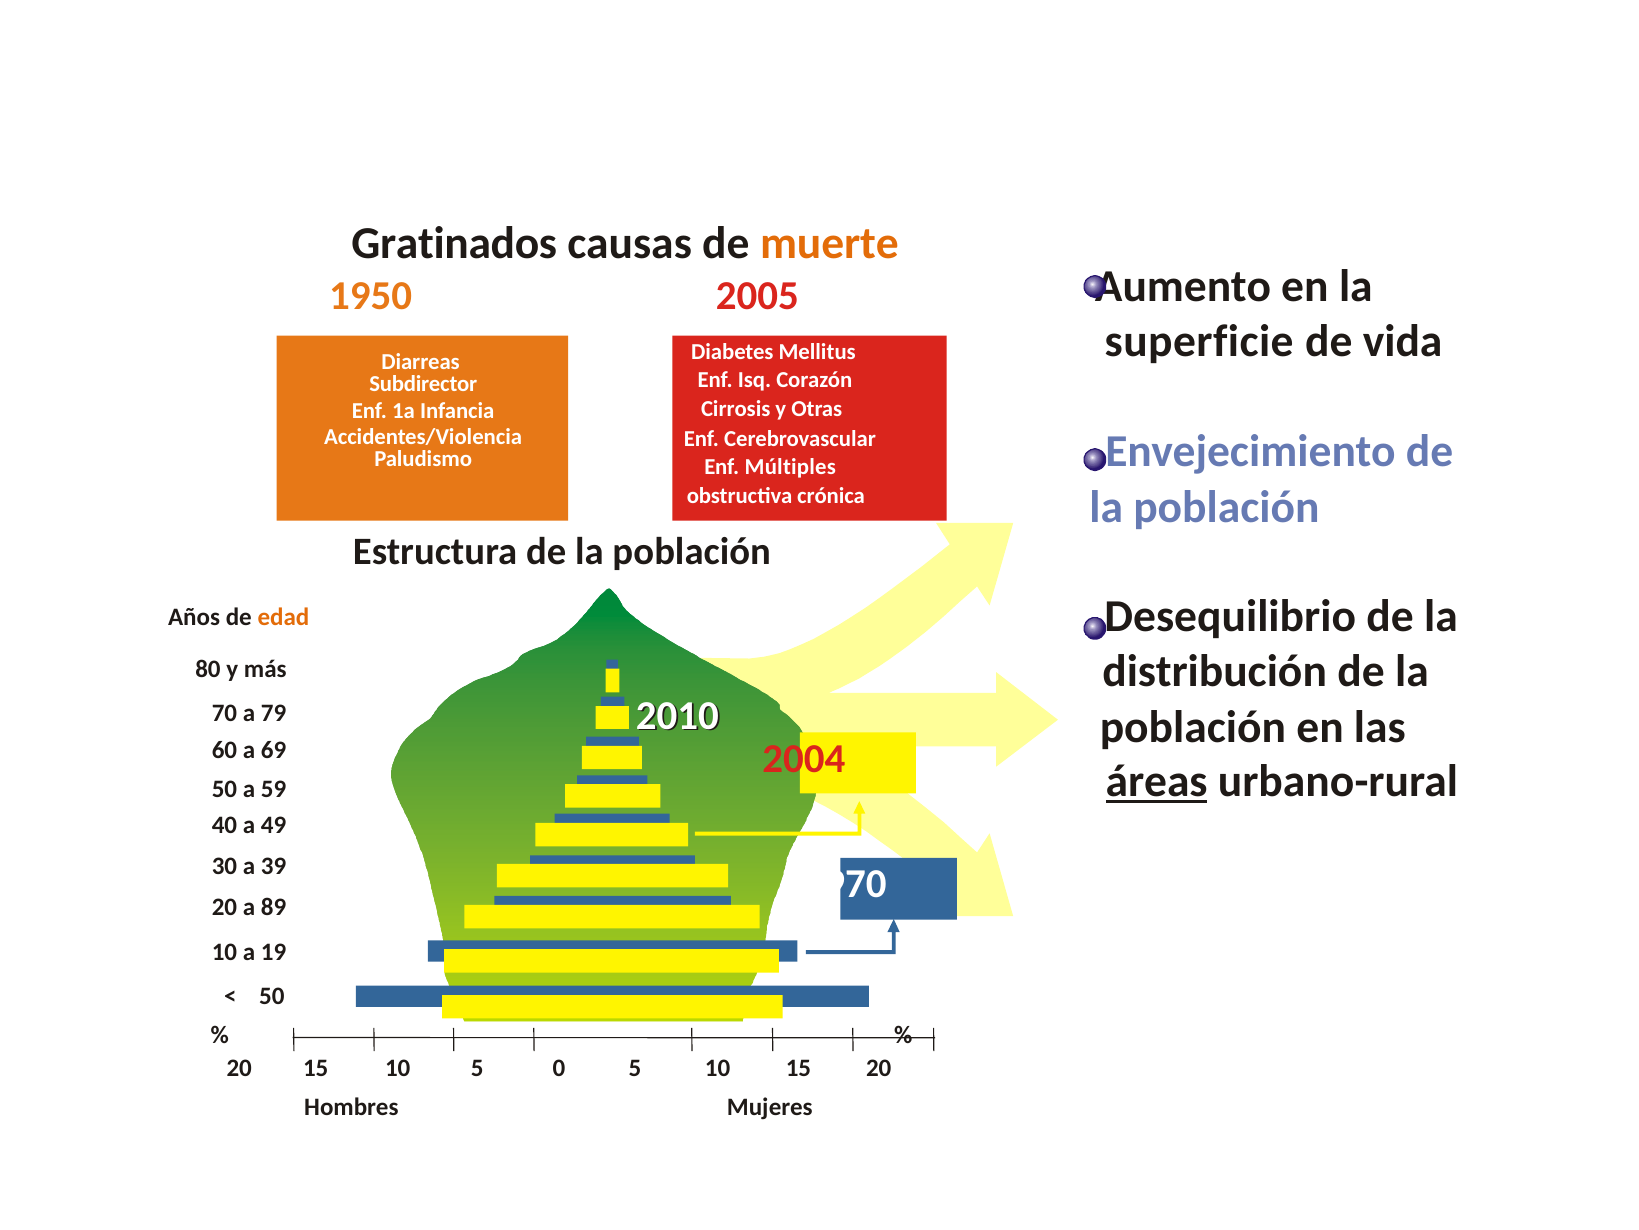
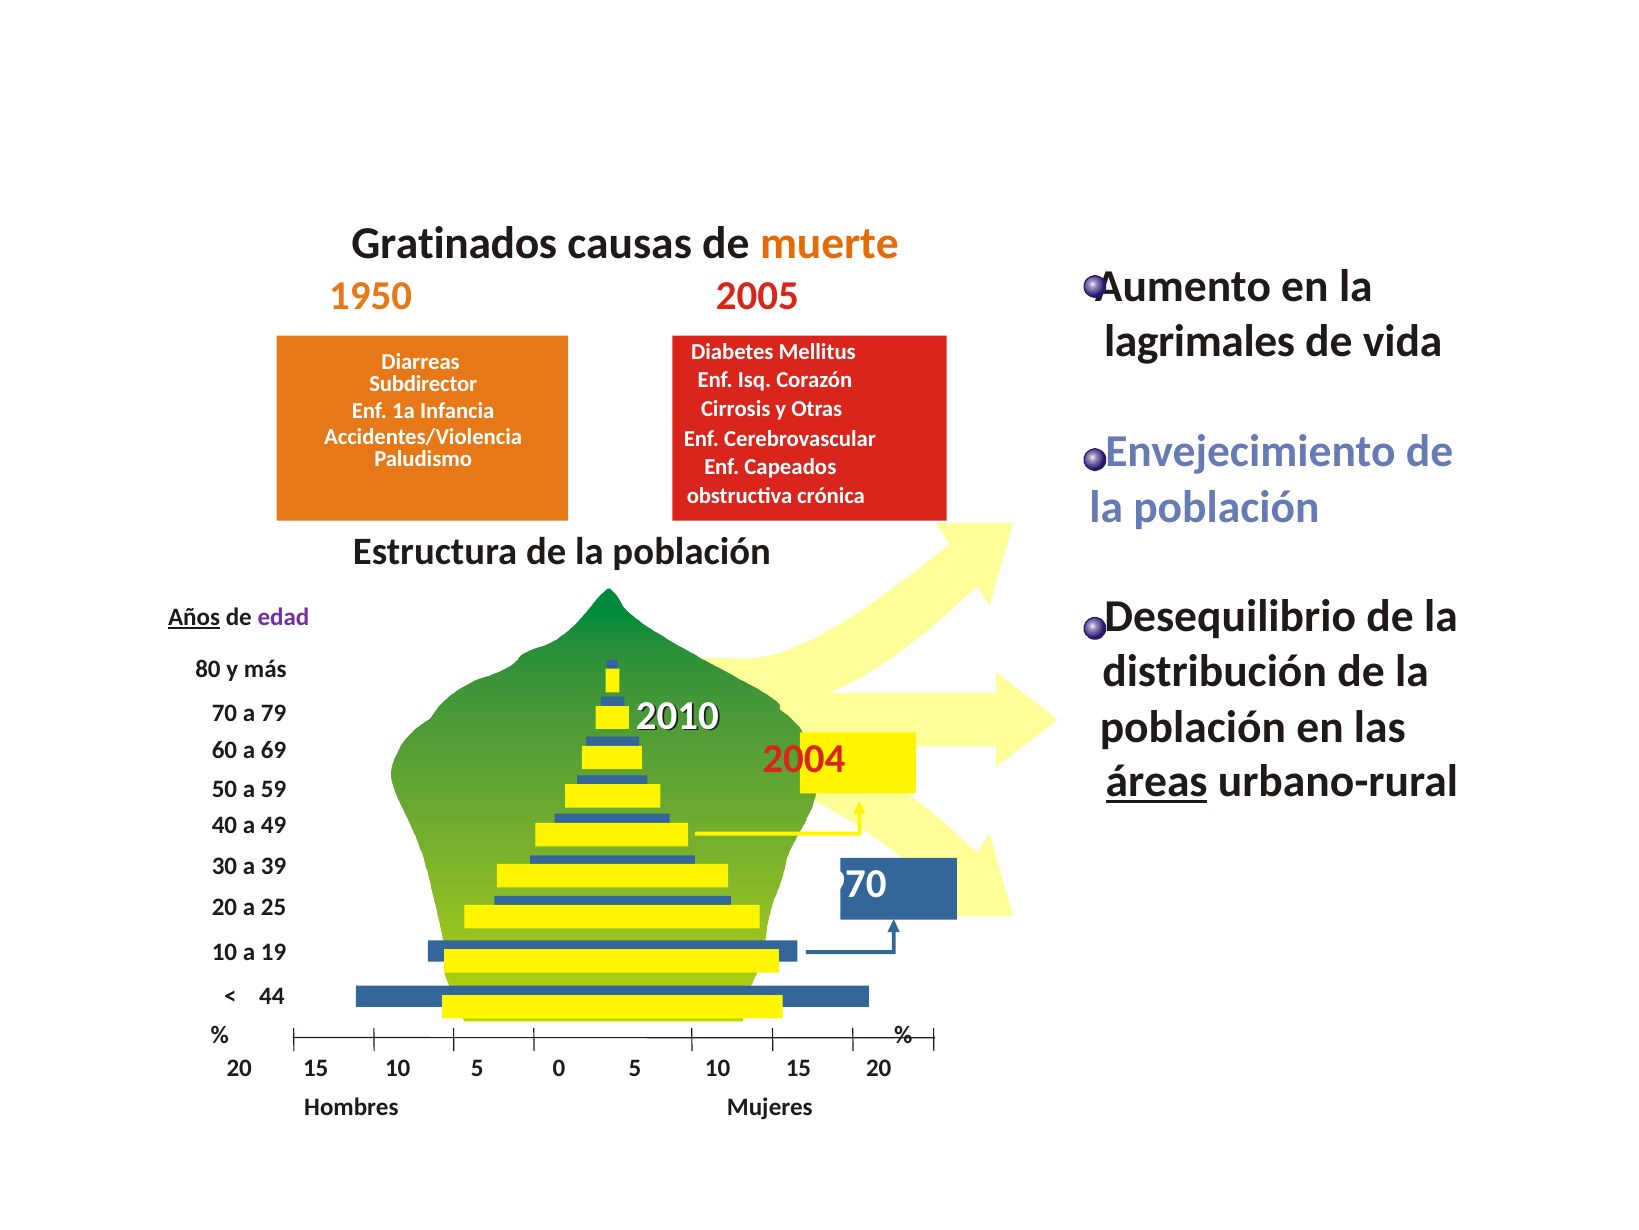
superficie: superficie -> lagrimales
Múltiples: Múltiples -> Capeados
Años underline: none -> present
edad colour: orange -> purple
89: 89 -> 25
50 at (272, 996): 50 -> 44
